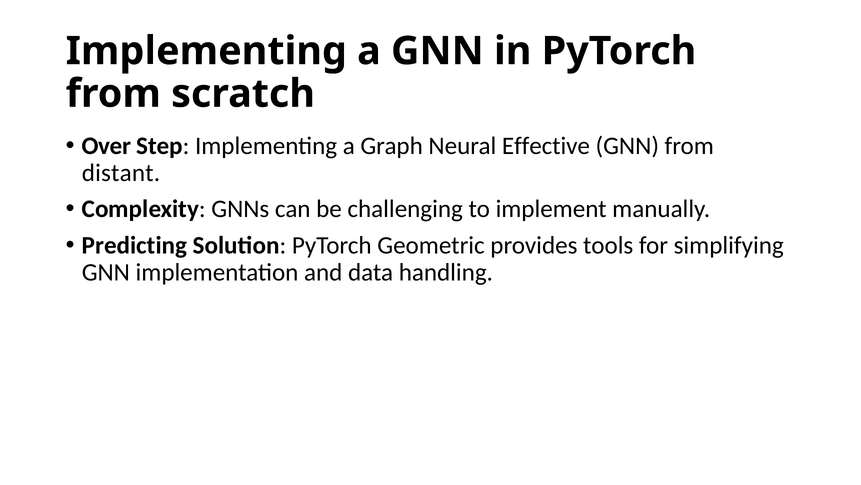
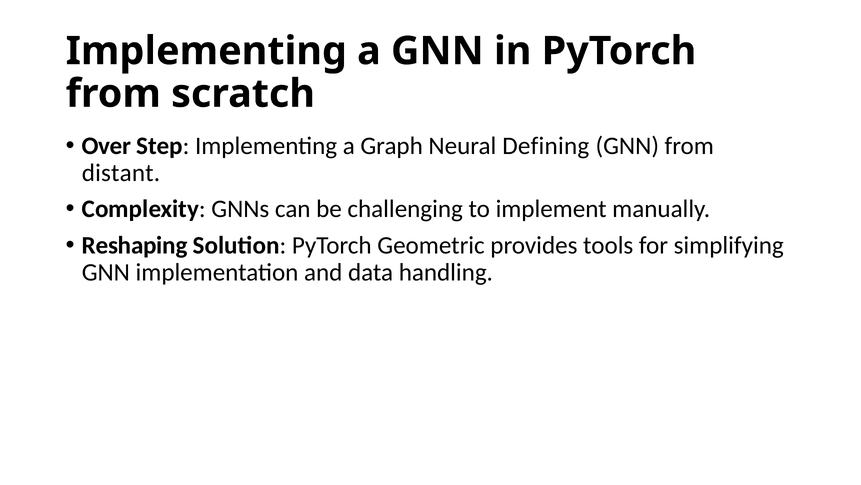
Effective: Effective -> Defining
Predicting: Predicting -> Reshaping
